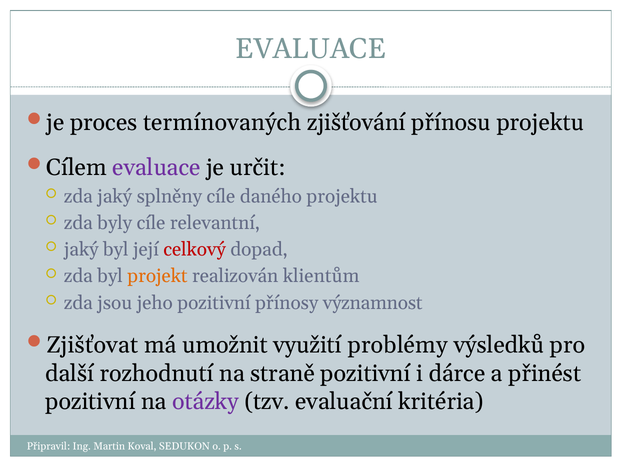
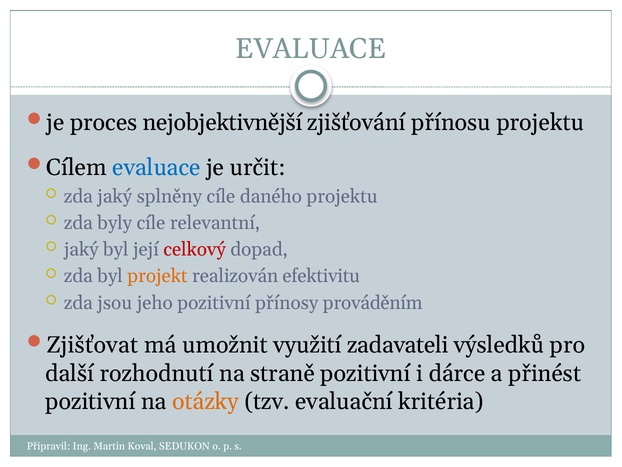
termínovaných: termínovaných -> nejobjektivnější
evaluace at (156, 167) colour: purple -> blue
klientům: klientům -> efektivitu
významnost: významnost -> prováděním
problémy: problémy -> zadavateli
otázky colour: purple -> orange
